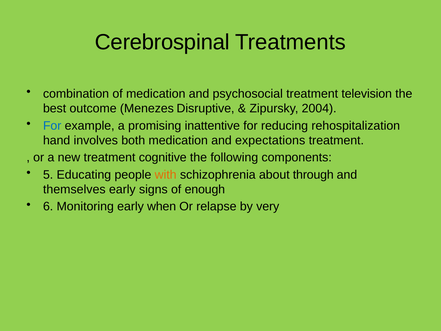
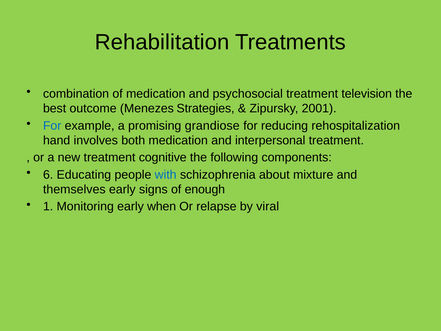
Cerebrospinal: Cerebrospinal -> Rehabilitation
Disruptive: Disruptive -> Strategies
2004: 2004 -> 2001
inattentive: inattentive -> grandiose
expectations: expectations -> interpersonal
5: 5 -> 6
with colour: orange -> blue
through: through -> mixture
6: 6 -> 1
very: very -> viral
